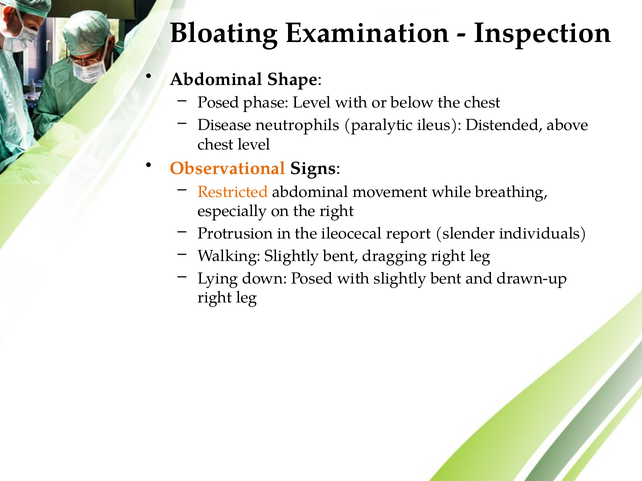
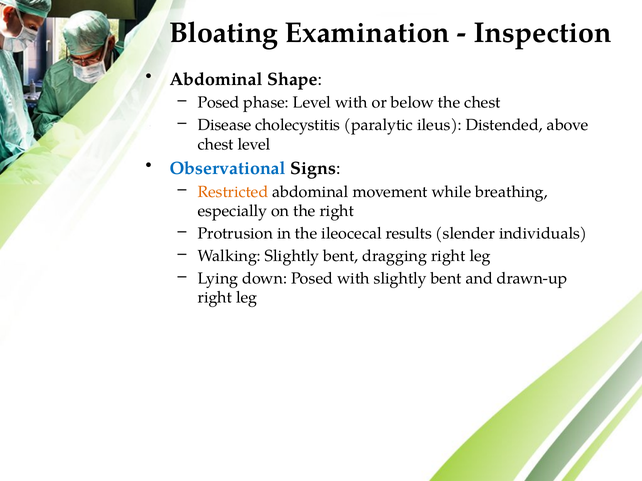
neutrophils: neutrophils -> cholecystitis
Observational colour: orange -> blue
report: report -> results
